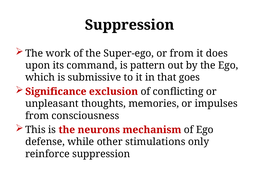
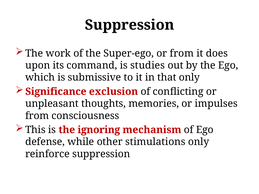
pattern: pattern -> studies
that goes: goes -> only
neurons: neurons -> ignoring
